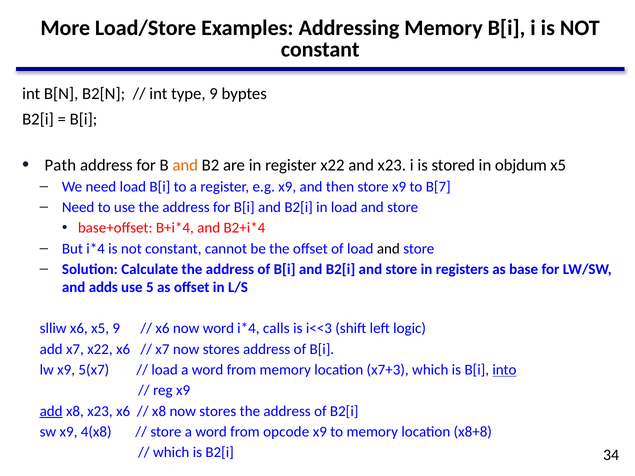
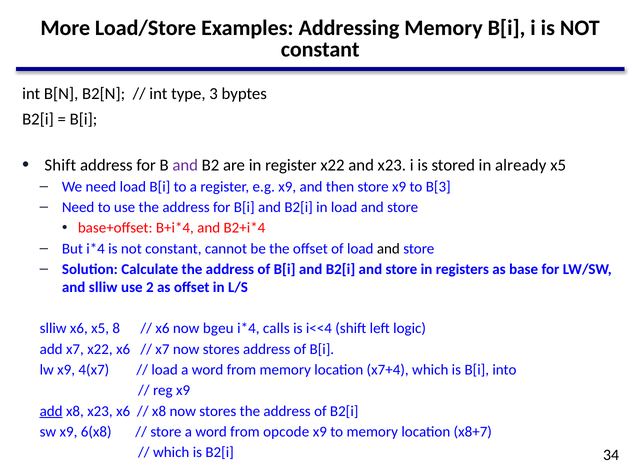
type 9: 9 -> 3
Path at (60, 165): Path -> Shift
and at (185, 165) colour: orange -> purple
objdum: objdum -> already
B[7: B[7 -> B[3
and adds: adds -> slliw
5: 5 -> 2
x5 9: 9 -> 8
now word: word -> bgeu
i<<3: i<<3 -> i<<4
5(x7: 5(x7 -> 4(x7
x7+3: x7+3 -> x7+4
into underline: present -> none
4(x8: 4(x8 -> 6(x8
x8+8: x8+8 -> x8+7
